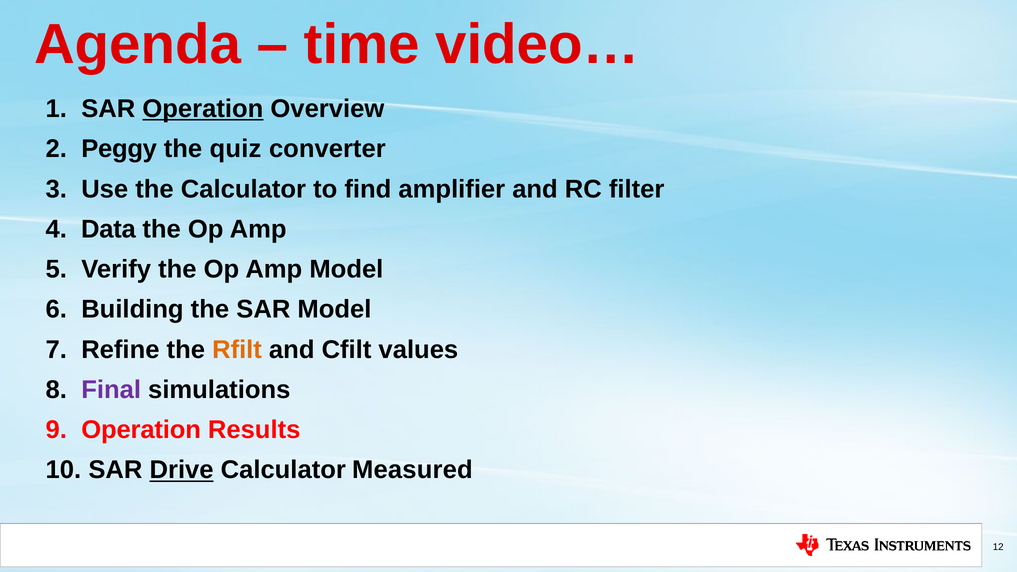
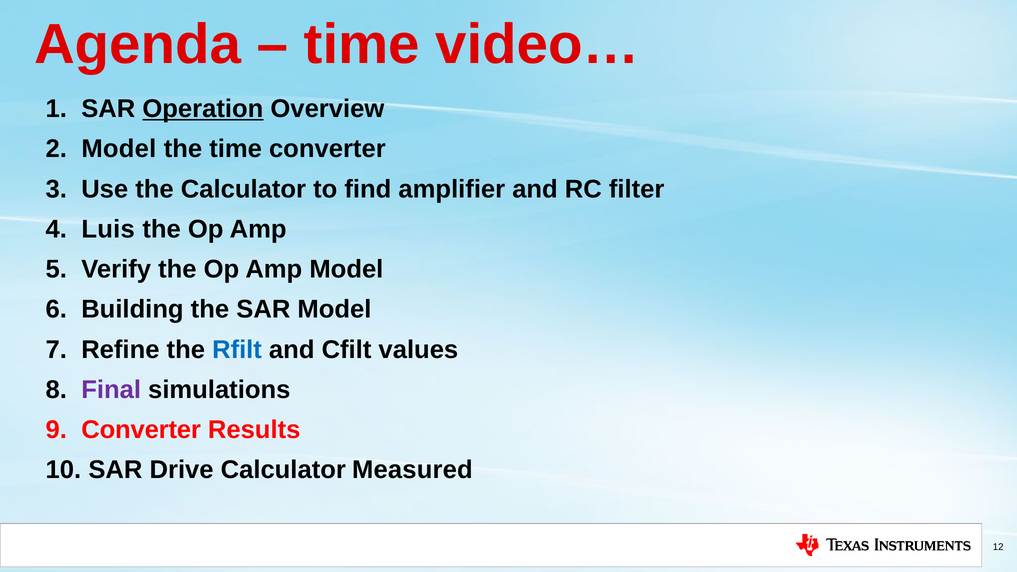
Peggy at (119, 149): Peggy -> Model
the quiz: quiz -> time
Data: Data -> Luis
Rfilt colour: orange -> blue
Operation at (141, 430): Operation -> Converter
Drive underline: present -> none
